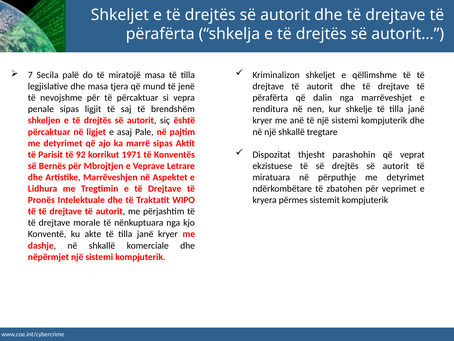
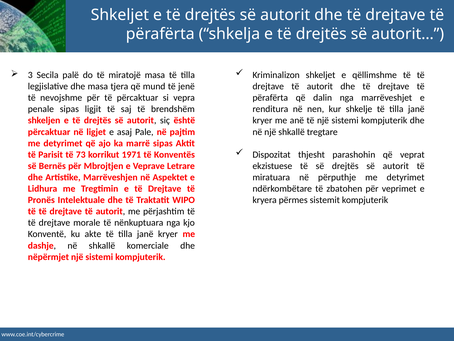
7: 7 -> 3
92: 92 -> 73
